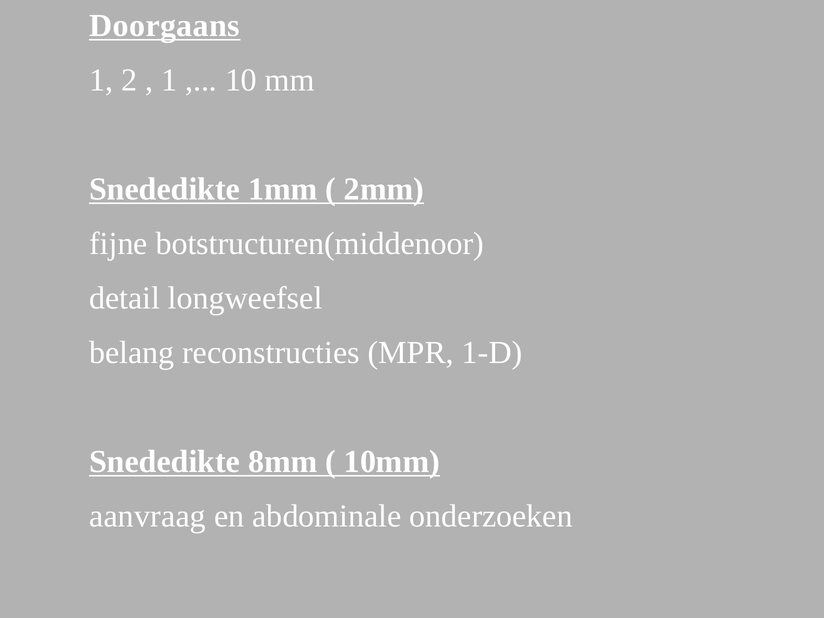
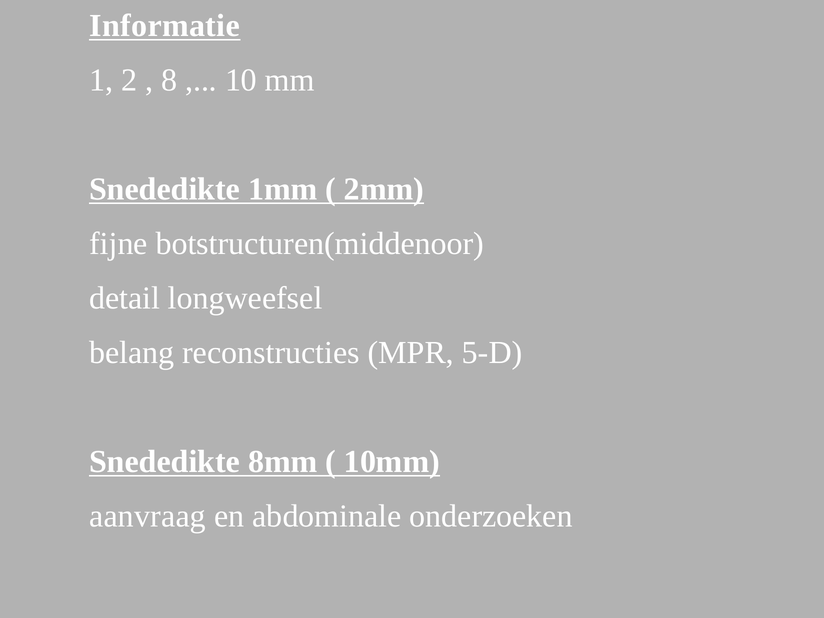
Doorgaans: Doorgaans -> Informatie
1 at (169, 80): 1 -> 8
1-D: 1-D -> 5-D
